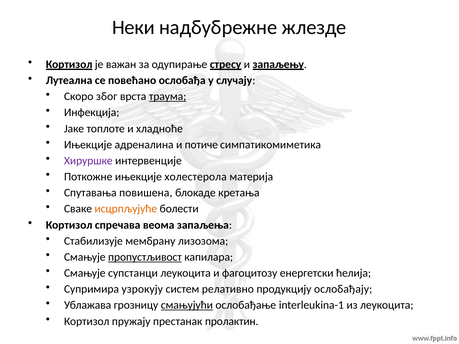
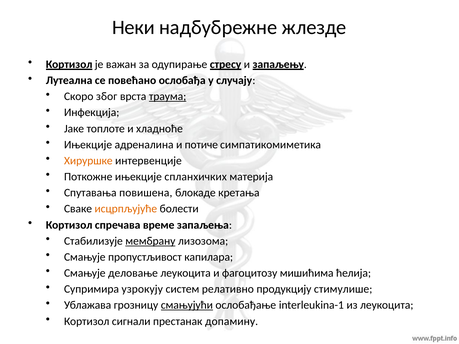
Хируршке colour: purple -> orange
холестерола: холестерола -> спланхичких
веома: веома -> време
мембрану underline: none -> present
пропустљивост underline: present -> none
супстанци: супстанци -> деловање
енергетски: енергетски -> мишићима
ослобађају: ослобађају -> стимулише
пружају: пружају -> сигнали
пролактин: пролактин -> допамину
